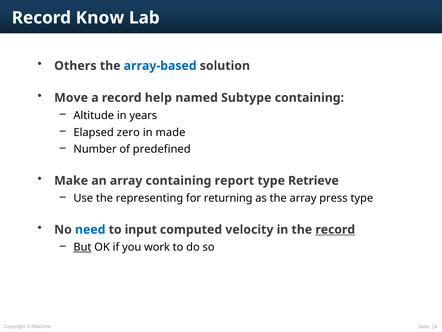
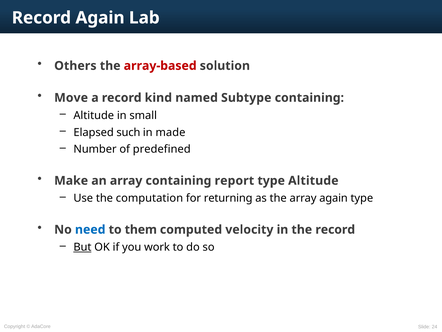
Record Know: Know -> Again
array-based colour: blue -> red
help: help -> kind
years: years -> small
zero: zero -> such
type Retrieve: Retrieve -> Altitude
representing: representing -> computation
array press: press -> again
input: input -> them
record at (335, 229) underline: present -> none
